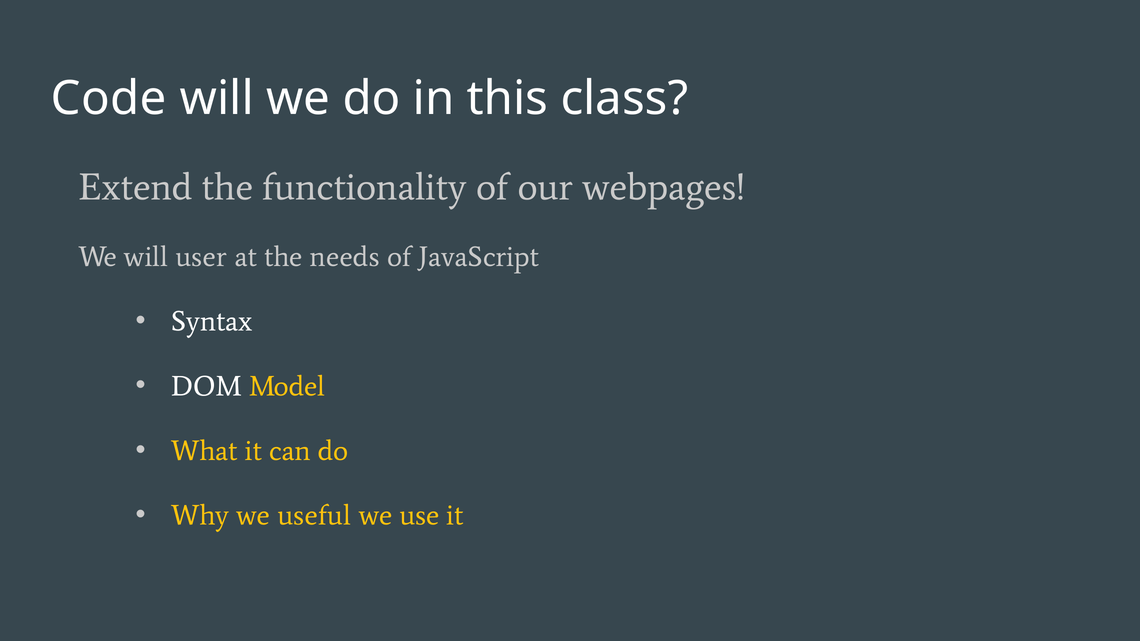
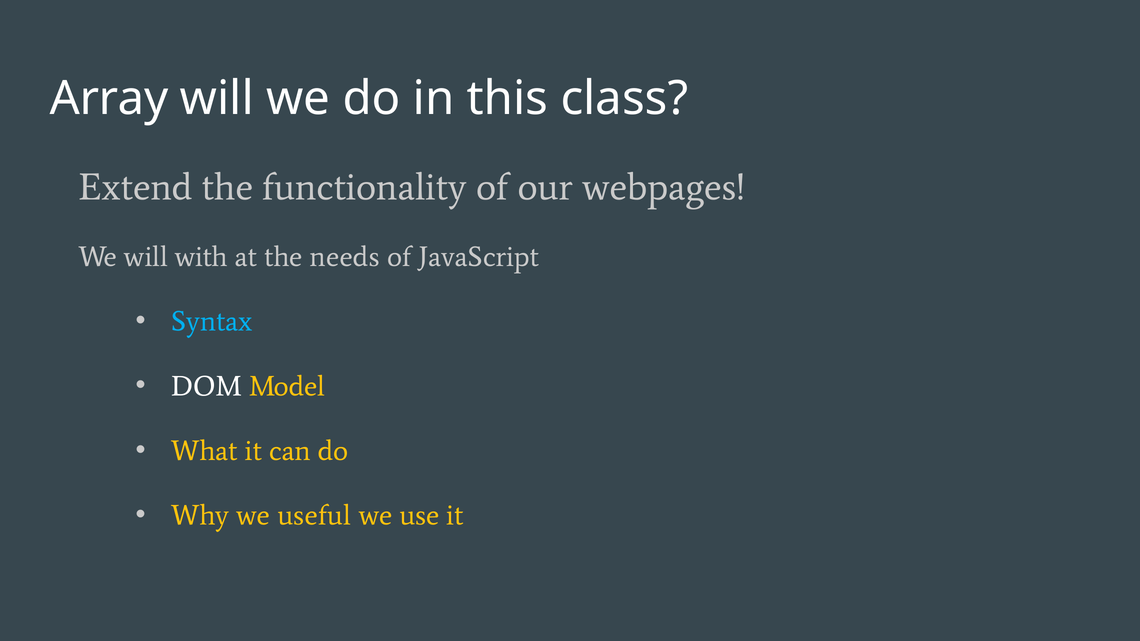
Code: Code -> Array
user: user -> with
Syntax colour: white -> light blue
